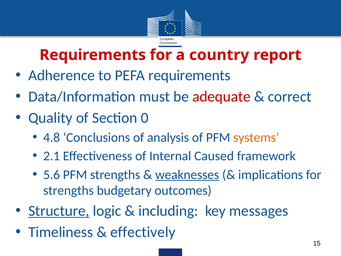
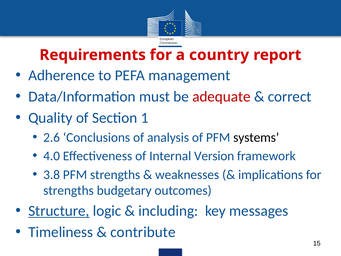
PEFA requirements: requirements -> management
0: 0 -> 1
4.8: 4.8 -> 2.6
systems colour: orange -> black
2.1: 2.1 -> 4.0
Caused: Caused -> Version
5.6: 5.6 -> 3.8
weaknesses underline: present -> none
effectively: effectively -> contribute
